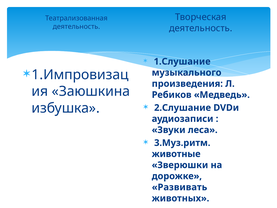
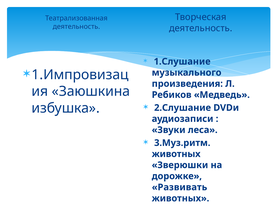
животные at (176, 154): животные -> животных
